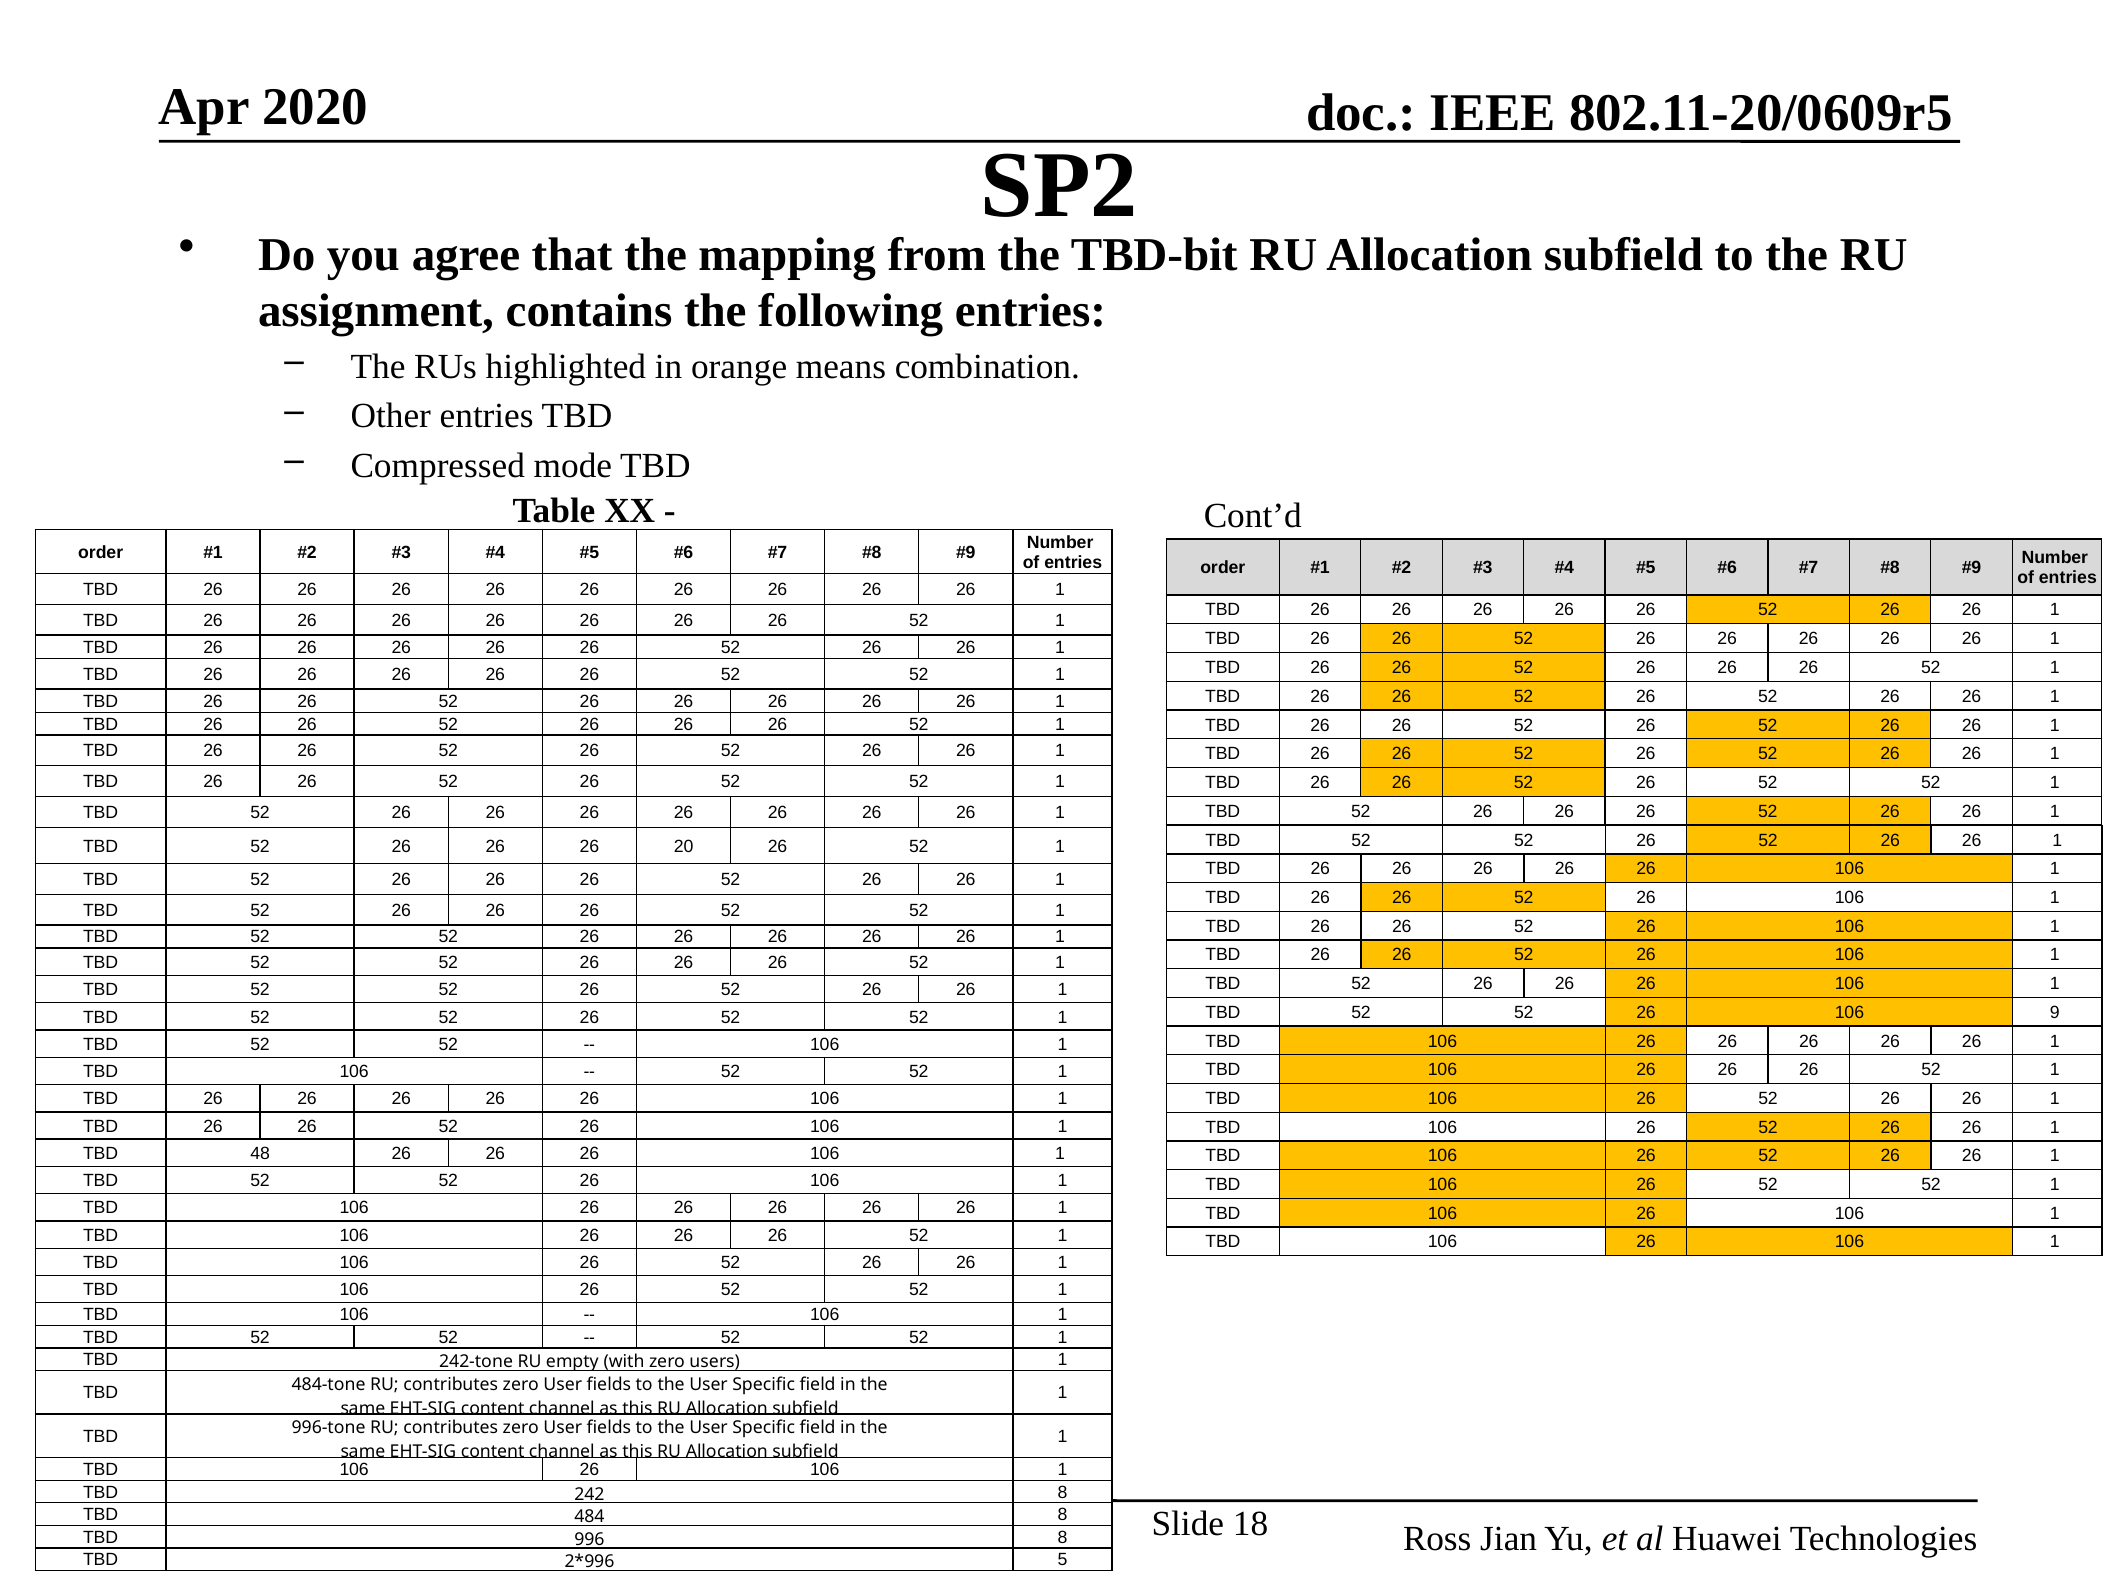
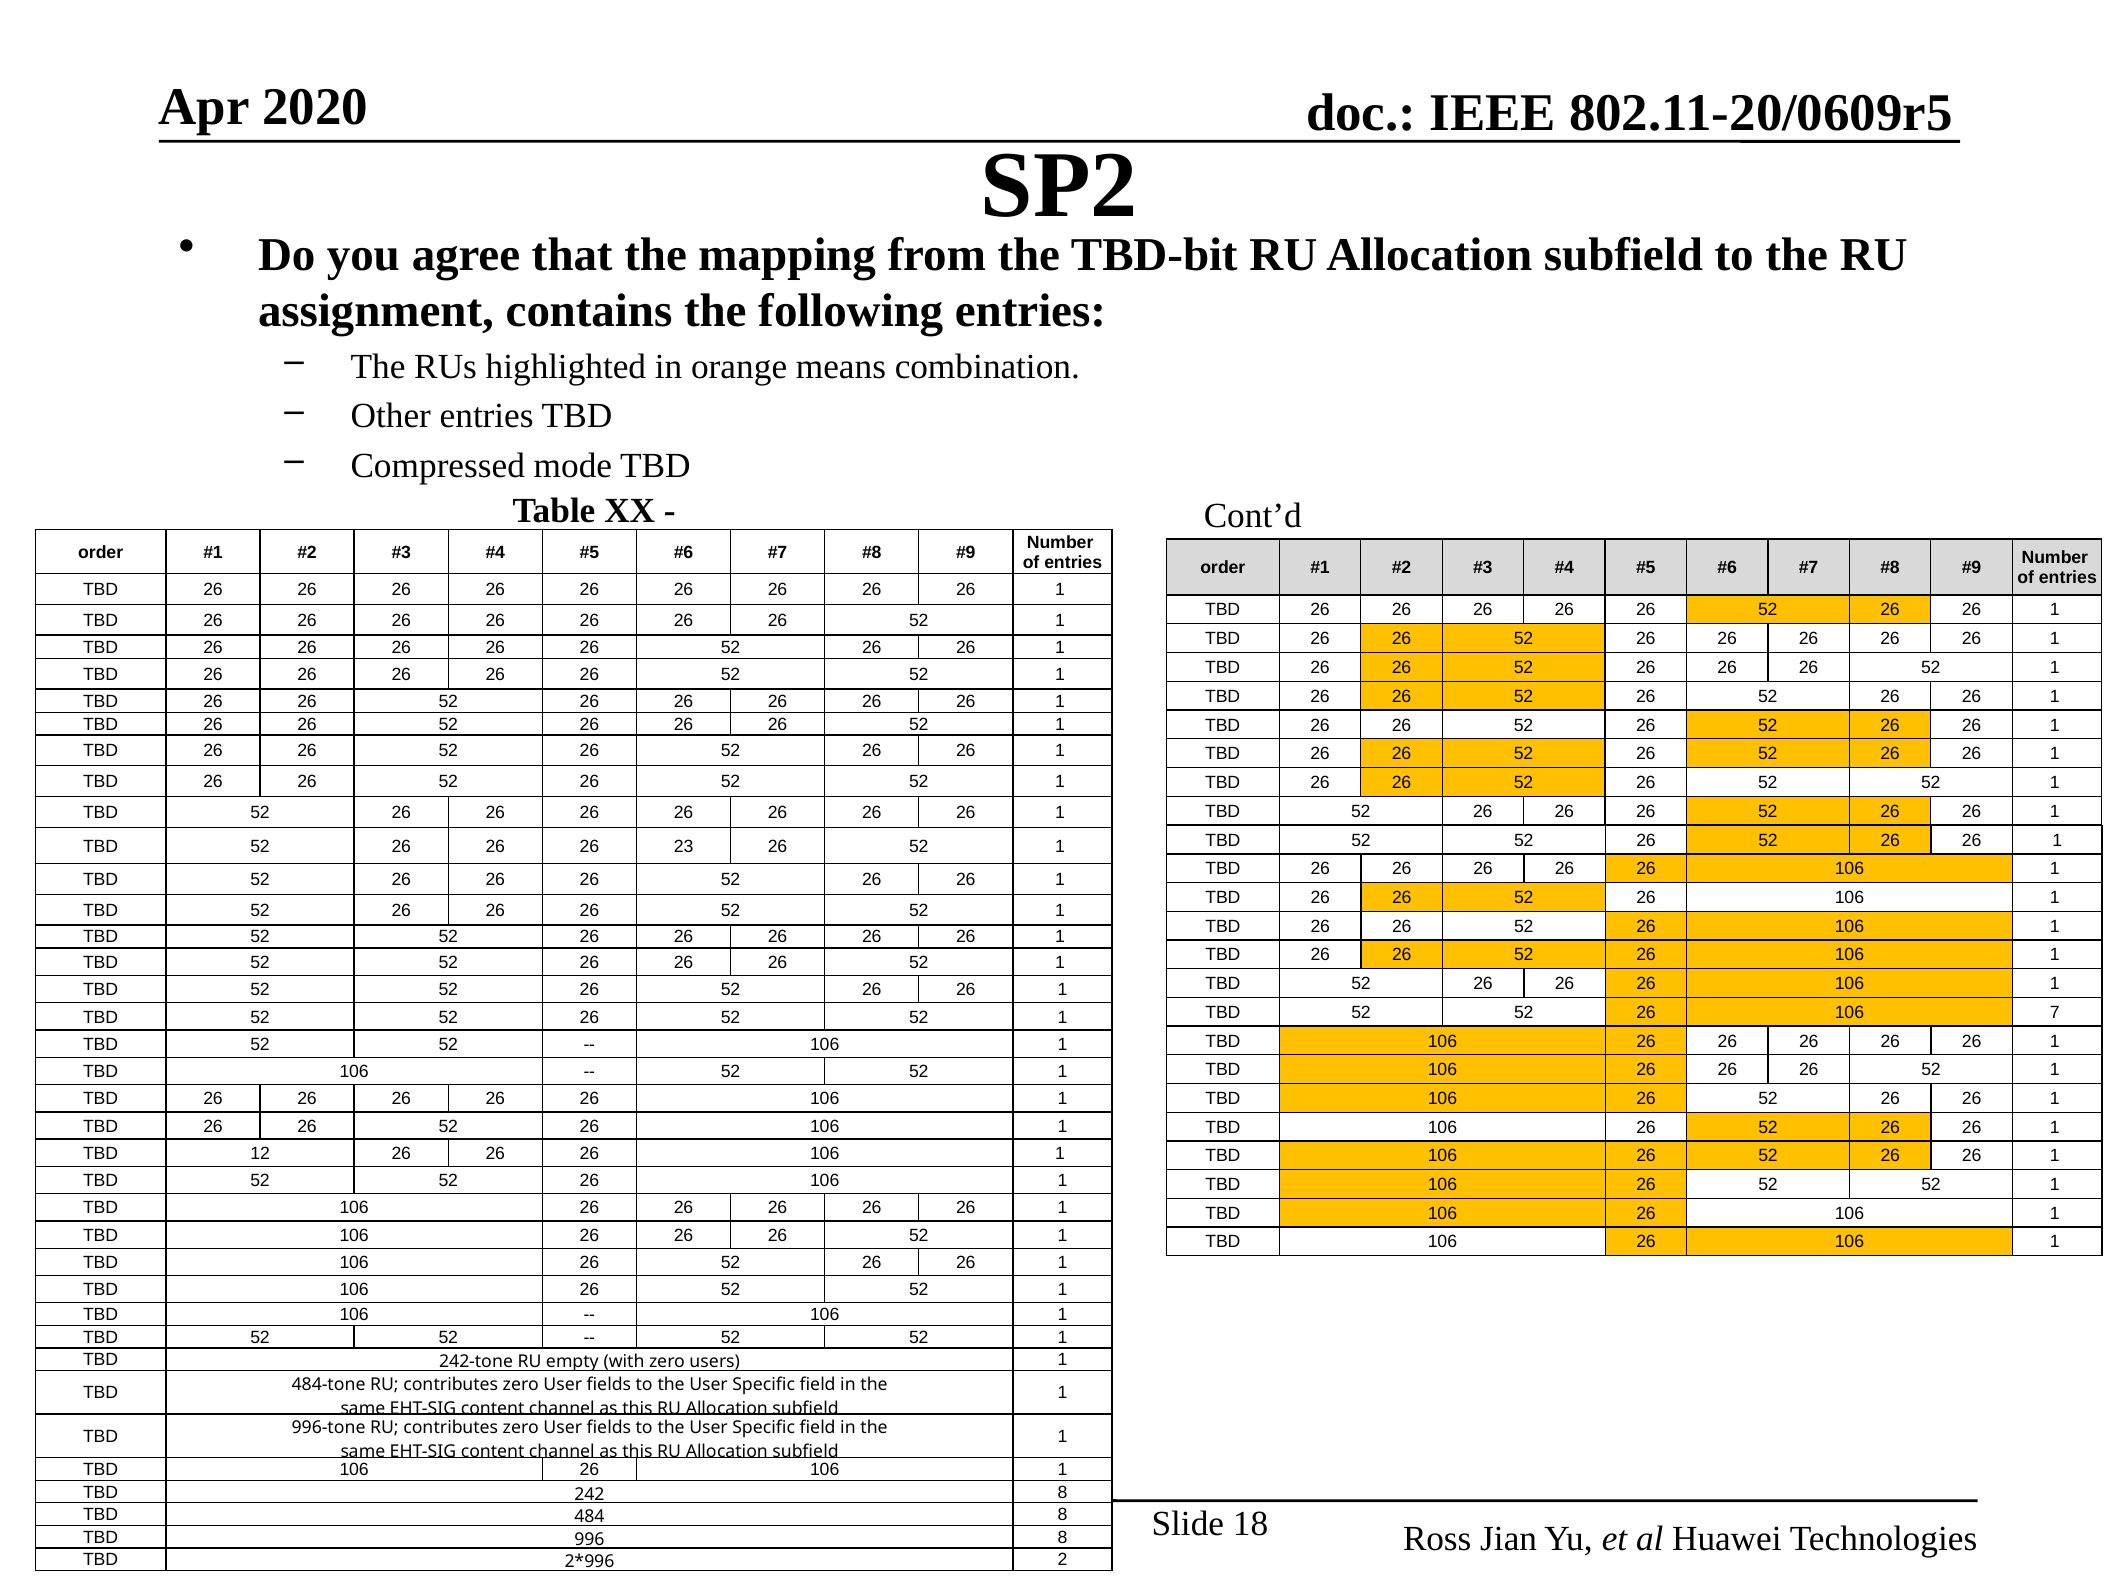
20: 20 -> 23
9: 9 -> 7
48: 48 -> 12
5: 5 -> 2
